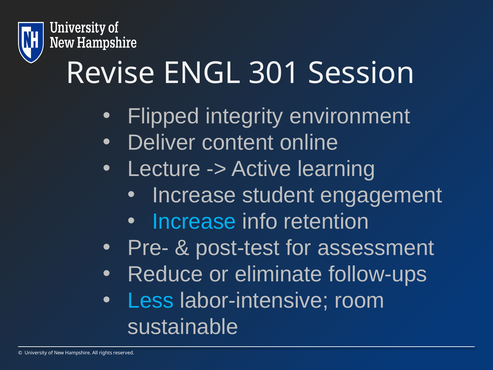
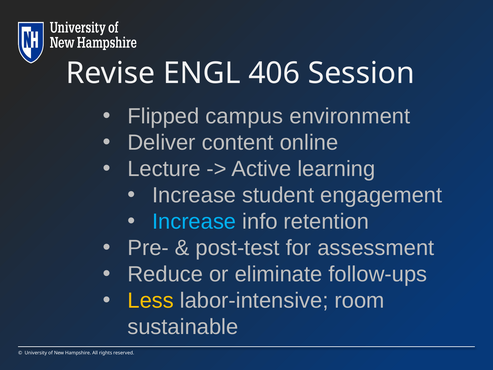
301: 301 -> 406
integrity: integrity -> campus
Less colour: light blue -> yellow
